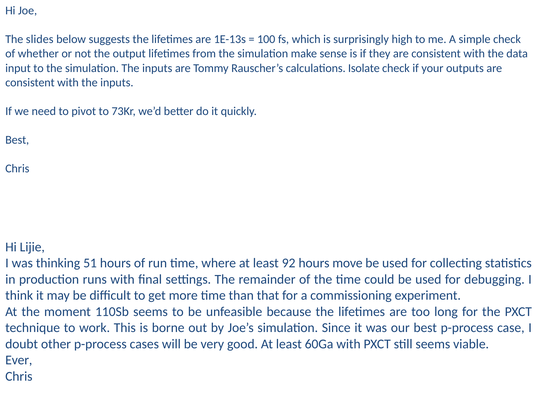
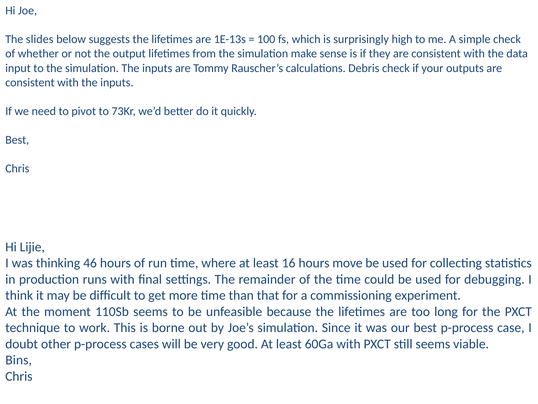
Isolate: Isolate -> Debris
51: 51 -> 46
92: 92 -> 16
Ever: Ever -> Bins
